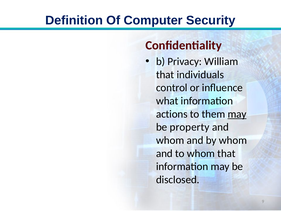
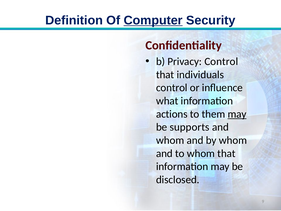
Computer underline: none -> present
Privacy William: William -> Control
property: property -> supports
